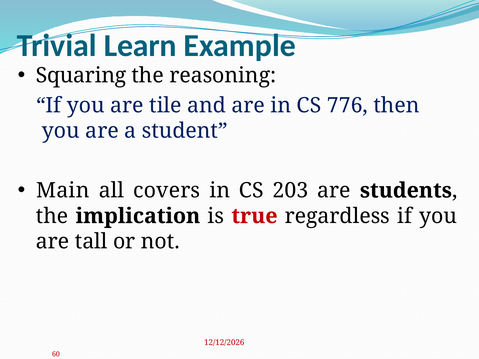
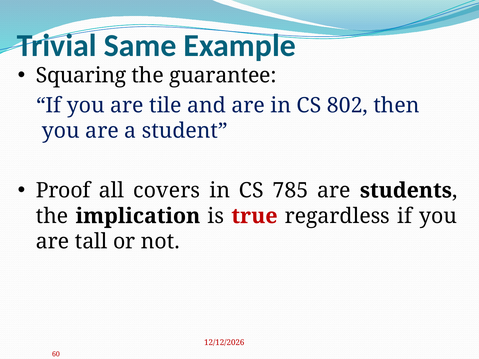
Learn: Learn -> Same
reasoning: reasoning -> guarantee
776: 776 -> 802
Main: Main -> Proof
203: 203 -> 785
